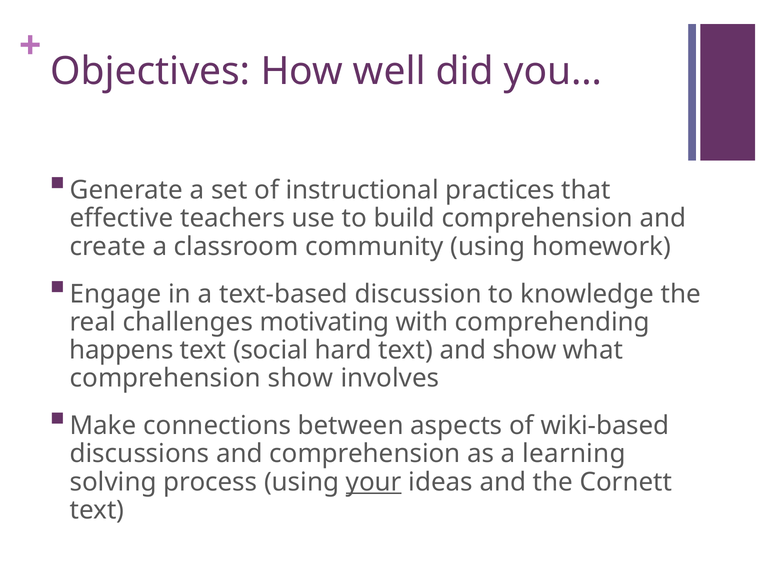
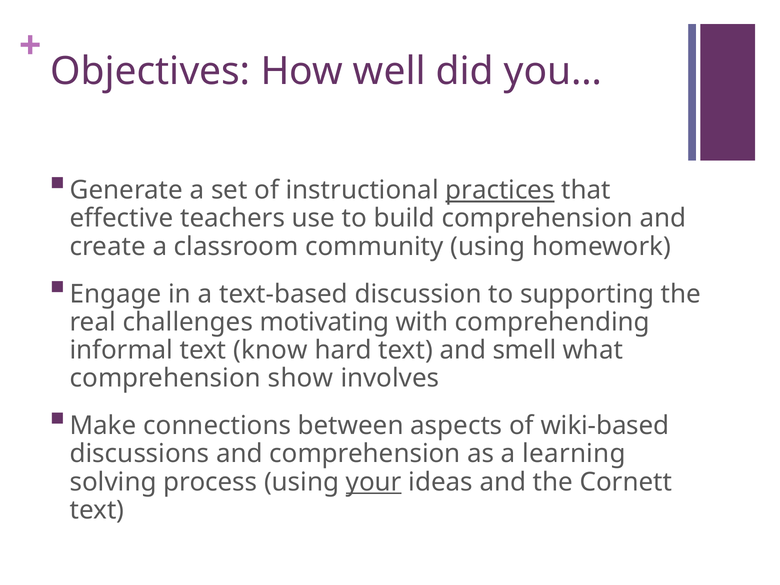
practices underline: none -> present
knowledge: knowledge -> supporting
happens: happens -> informal
social: social -> know
and show: show -> smell
